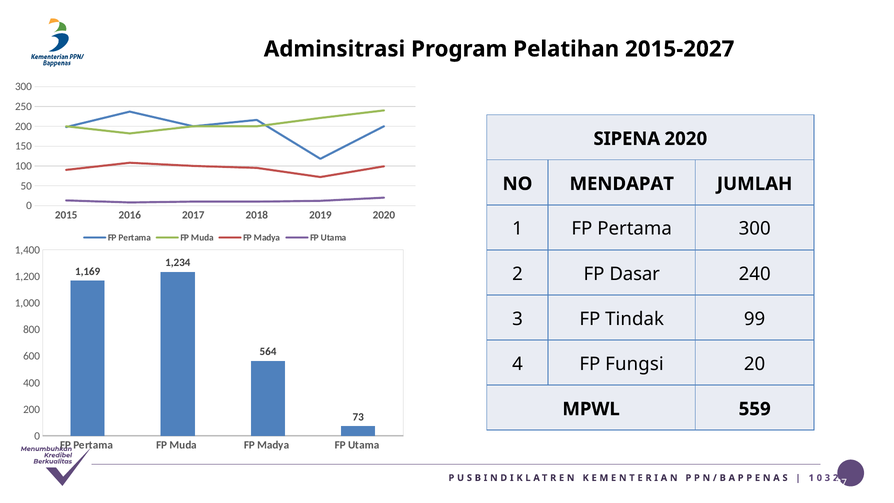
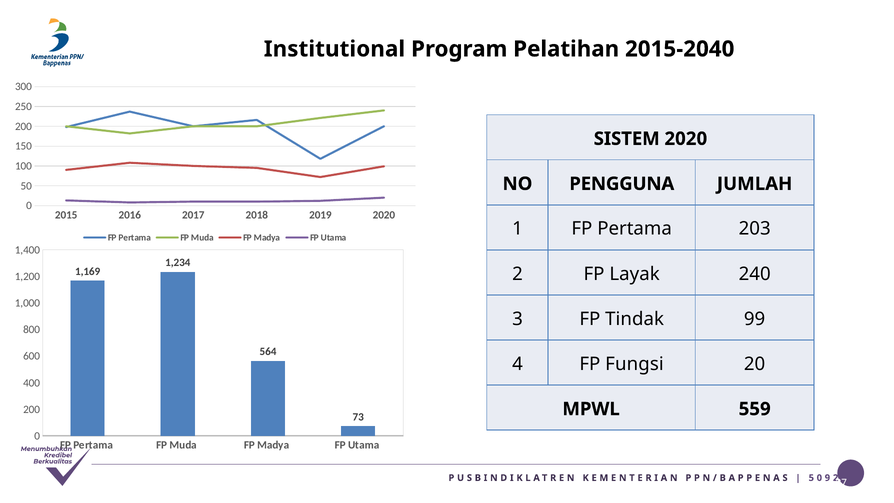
Adminsitrasi: Adminsitrasi -> Institutional
2015-2027: 2015-2027 -> 2015-2040
SIPENA: SIPENA -> SISTEM
MENDAPAT: MENDAPAT -> PENGGUNA
Pertama 300: 300 -> 203
Dasar: Dasar -> Layak
1 at (811, 478): 1 -> 5
3 at (827, 478): 3 -> 9
